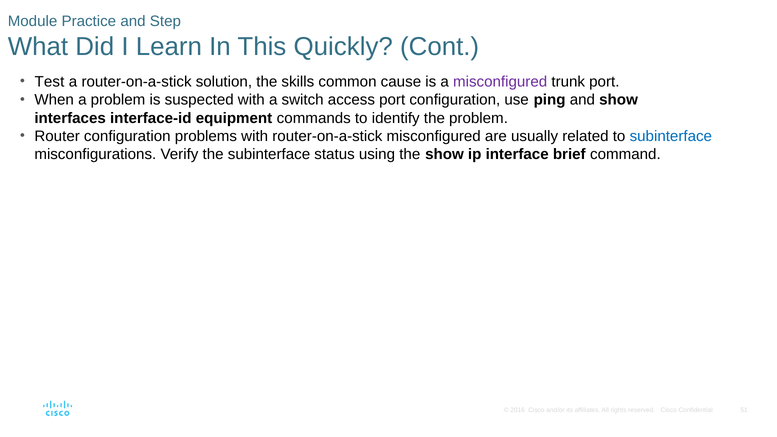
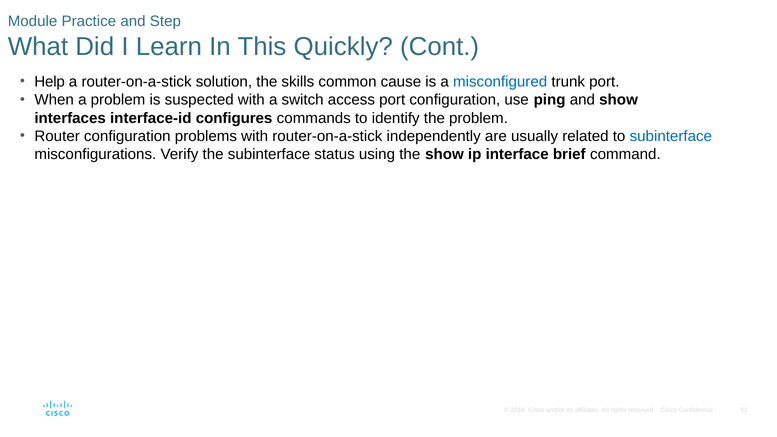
Test: Test -> Help
misconfigured at (500, 82) colour: purple -> blue
equipment: equipment -> configures
router-on-a-stick misconfigured: misconfigured -> independently
